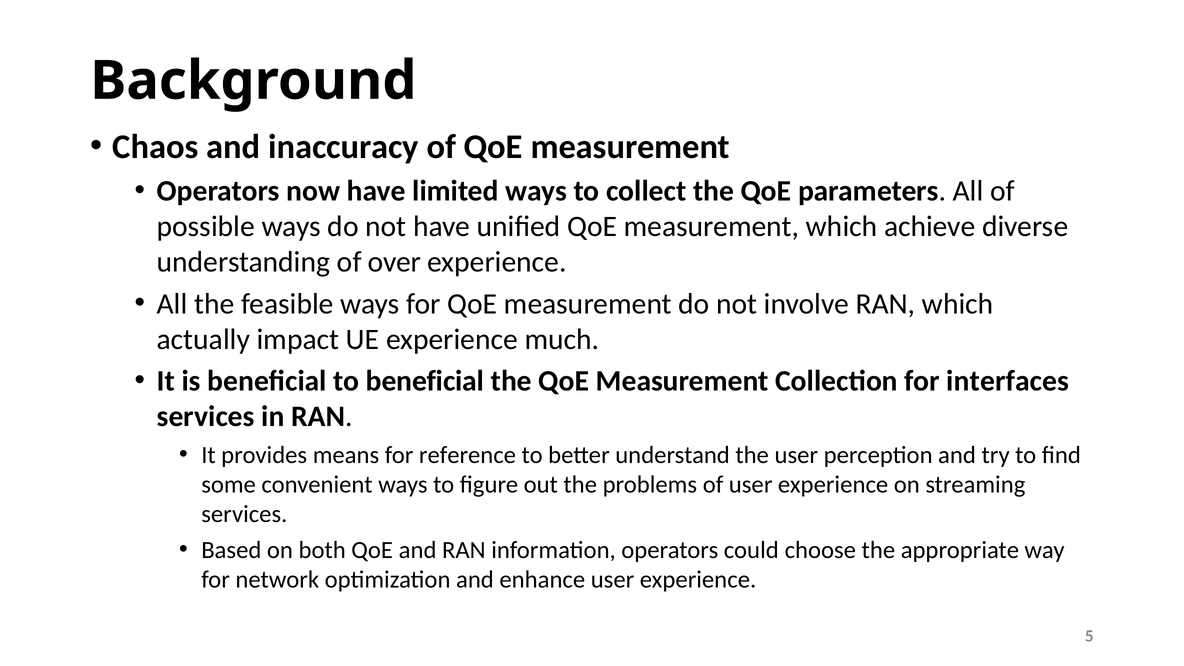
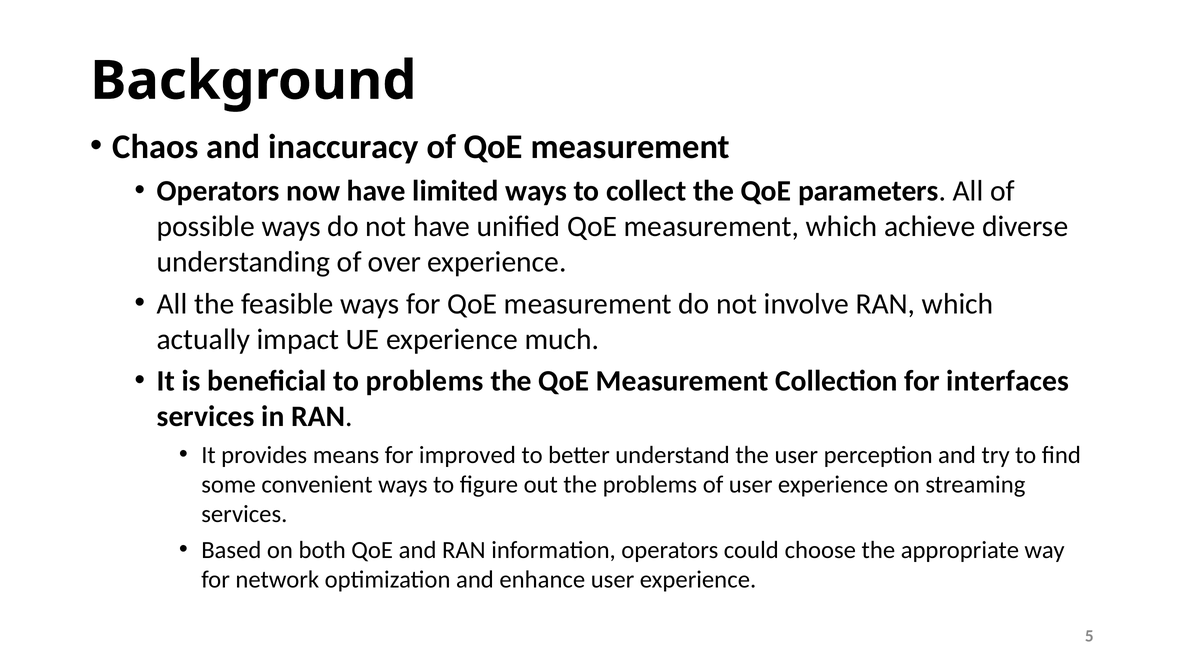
to beneficial: beneficial -> problems
reference: reference -> improved
